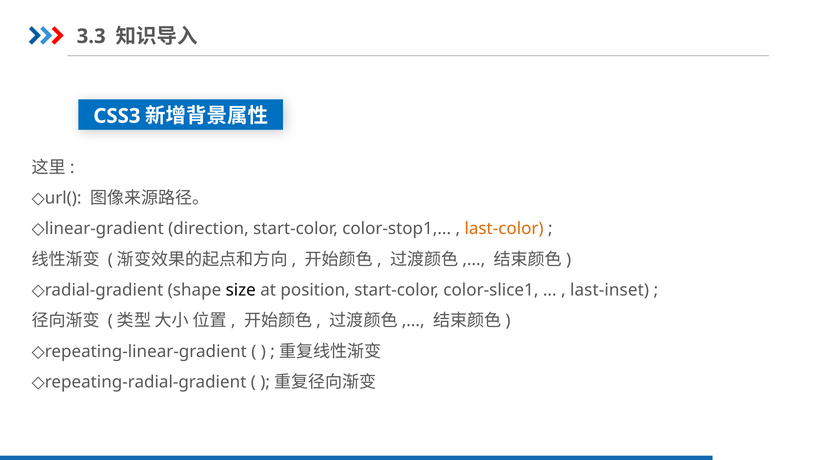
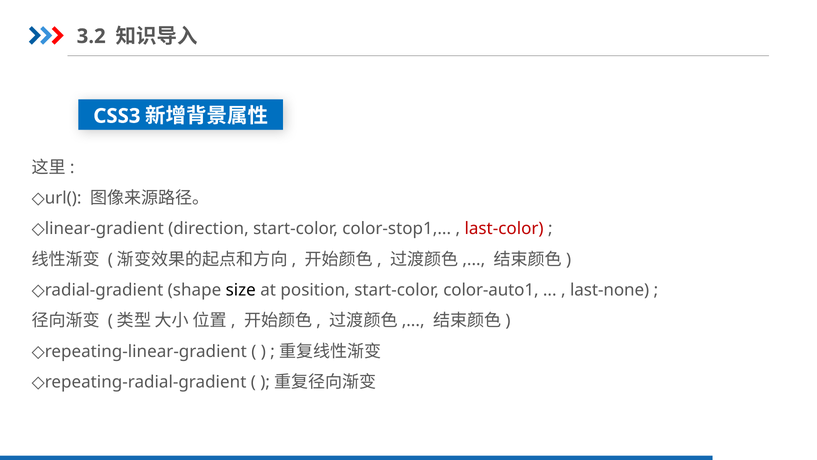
3.3: 3.3 -> 3.2
last-color colour: orange -> red
color-slice1: color-slice1 -> color-auto1
last-inset: last-inset -> last-none
